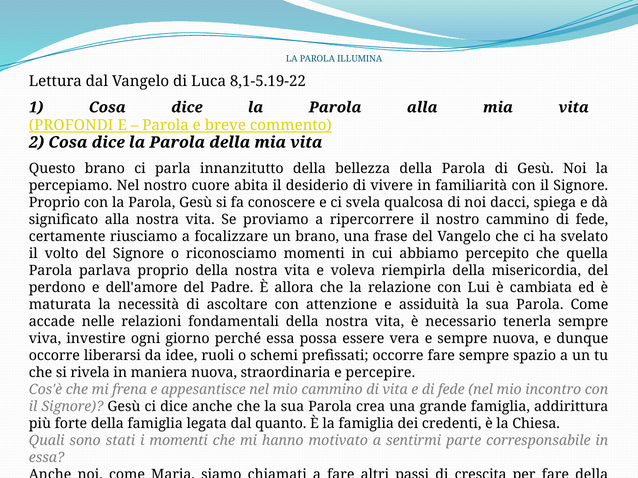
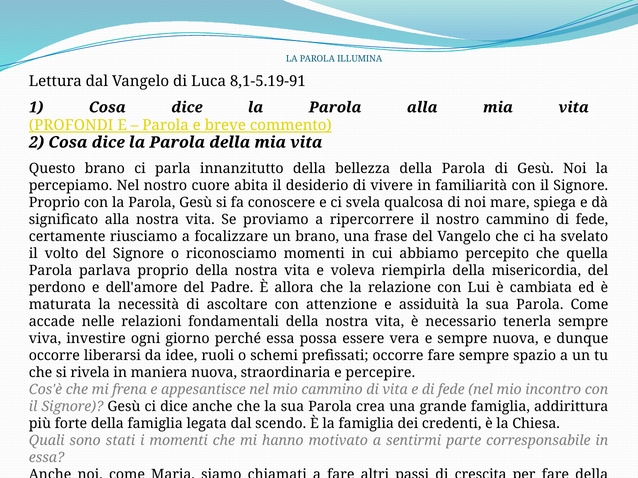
8,1-5.19-22: 8,1-5.19-22 -> 8,1-5.19-91
dacci: dacci -> mare
quanto: quanto -> scendo
